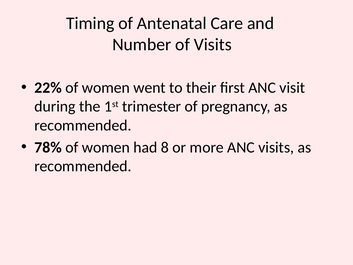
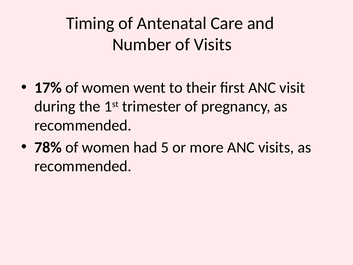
22%: 22% -> 17%
8: 8 -> 5
